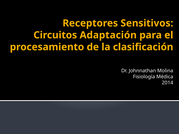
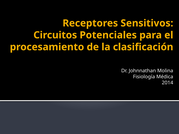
Adaptación: Adaptación -> Potenciales
